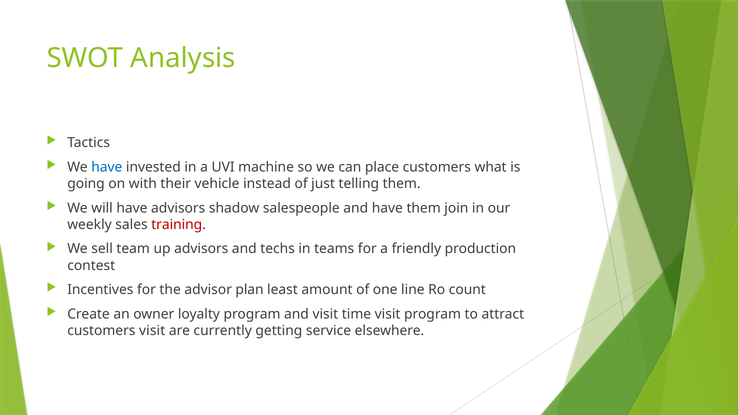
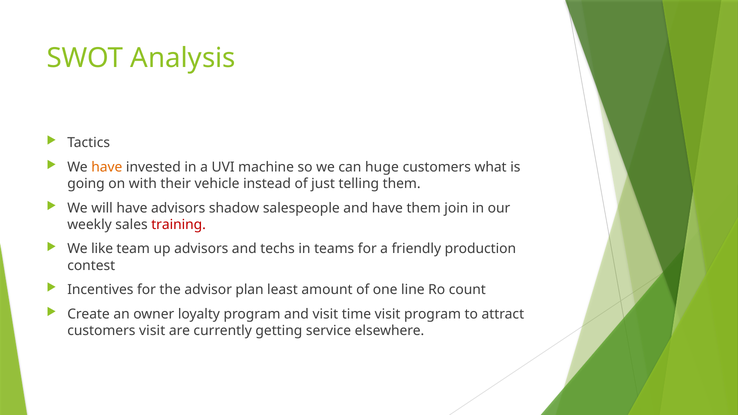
have at (107, 167) colour: blue -> orange
place: place -> huge
sell: sell -> like
